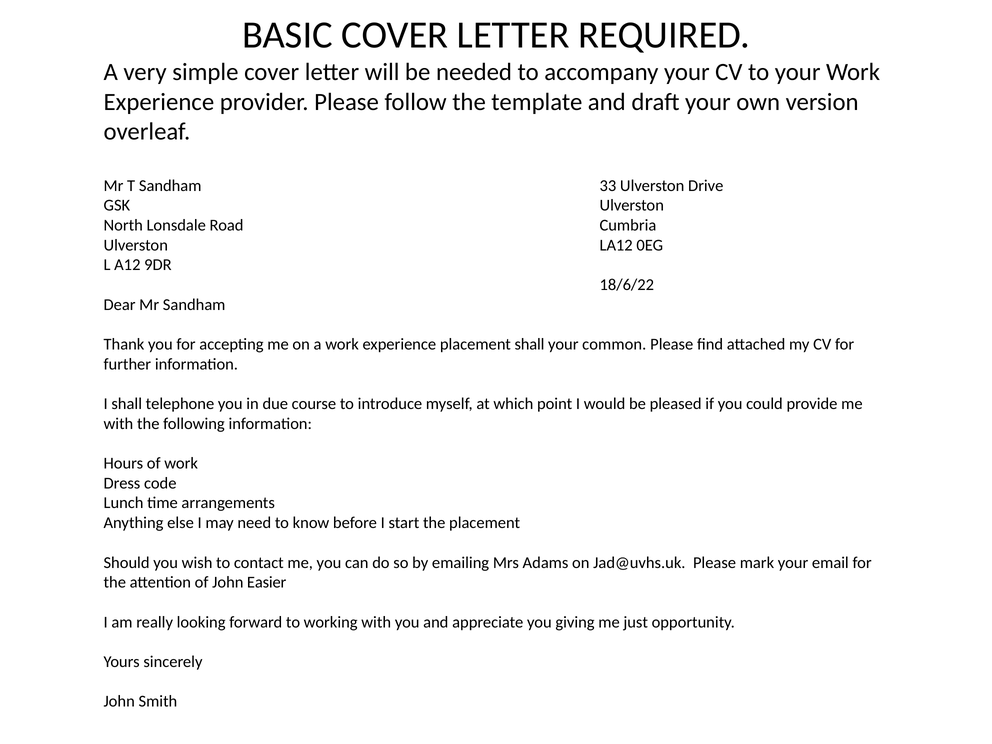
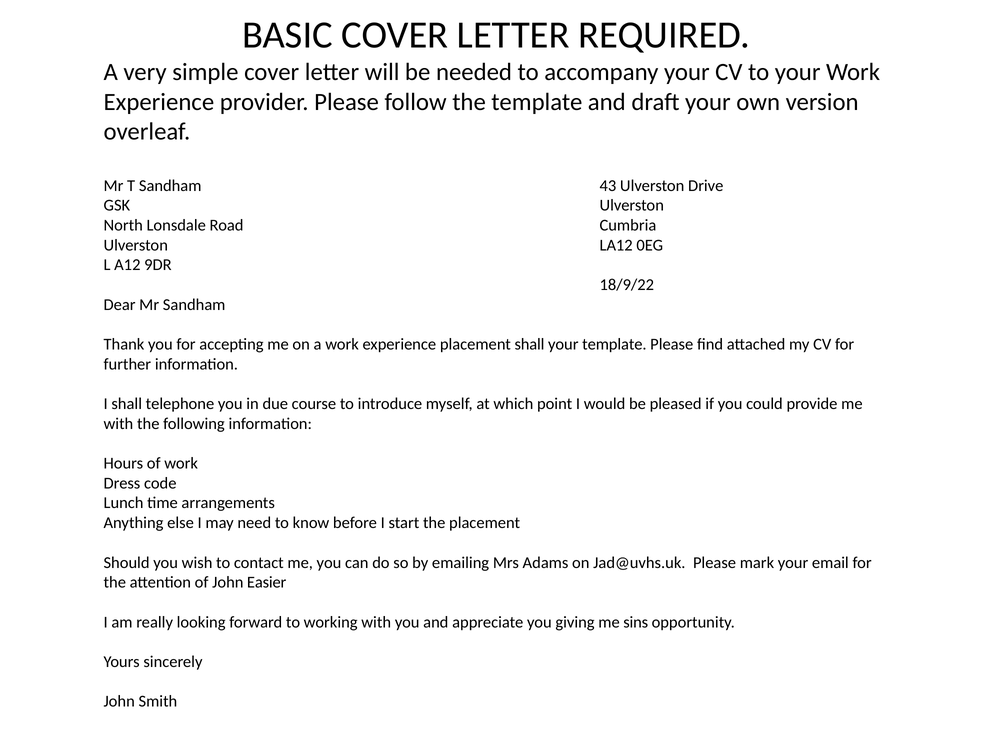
33: 33 -> 43
18/6/22: 18/6/22 -> 18/9/22
your common: common -> template
just: just -> sins
